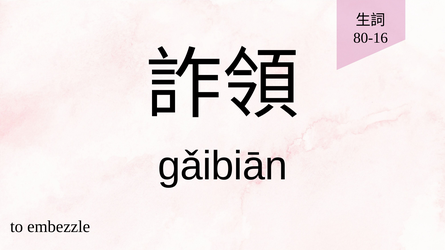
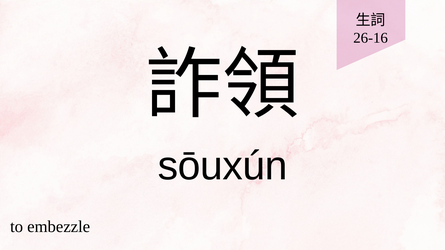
80-16: 80-16 -> 26-16
gǎibiān: gǎibiān -> sōuxún
